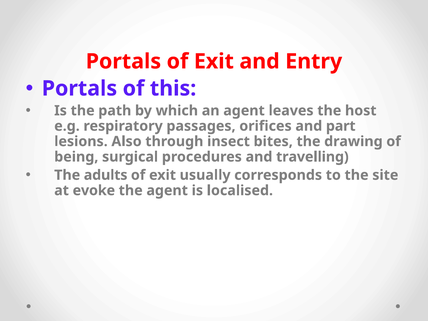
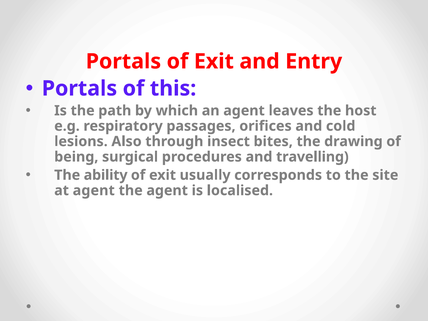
part: part -> cold
adults: adults -> ability
at evoke: evoke -> agent
